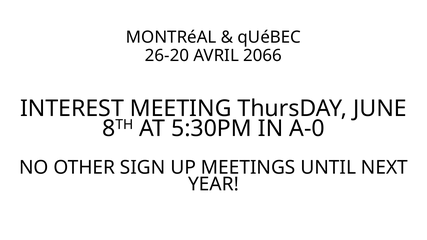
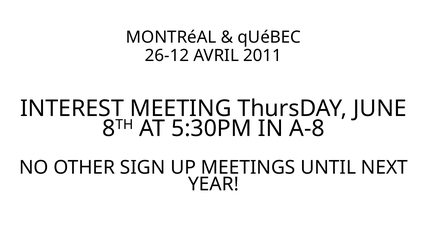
26-20: 26-20 -> 26-12
2066: 2066 -> 2011
A-0: A-0 -> A-8
